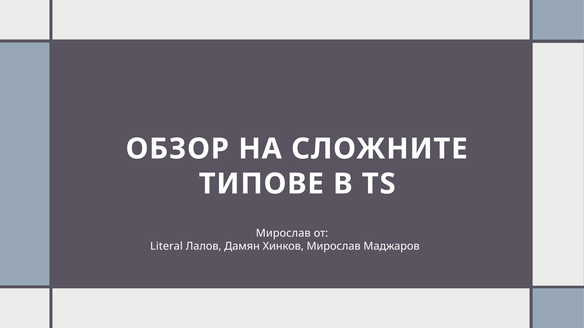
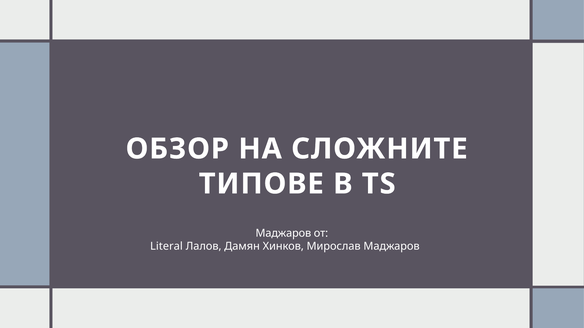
Мирослав at (283, 234): Мирослав -> Маджаров
